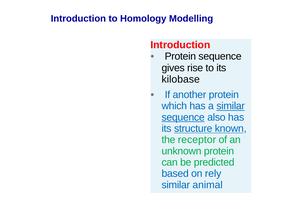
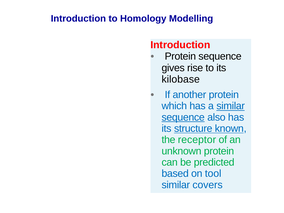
rely: rely -> tool
animal: animal -> covers
